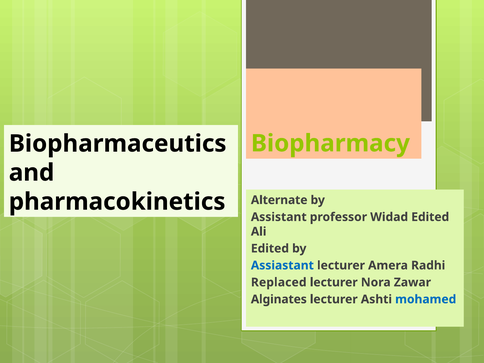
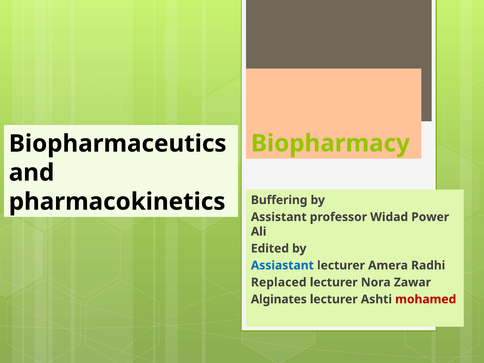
Alternate: Alternate -> Buffering
Widad Edited: Edited -> Power
mohamed colour: blue -> red
